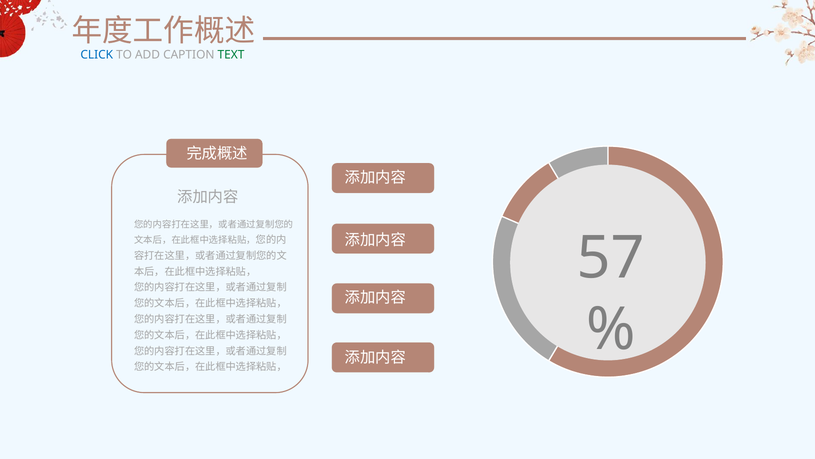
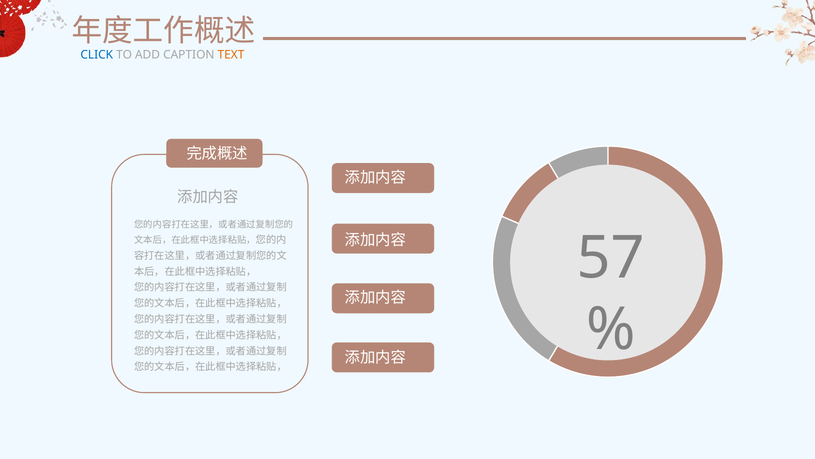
TEXT colour: green -> orange
